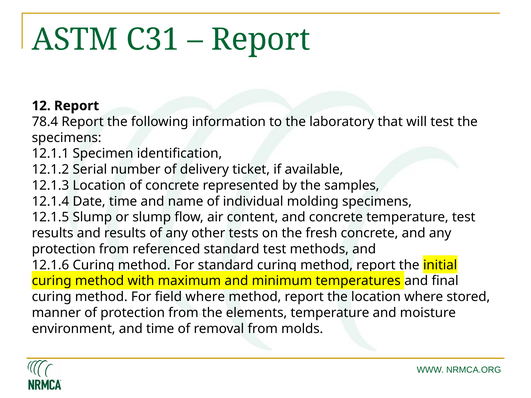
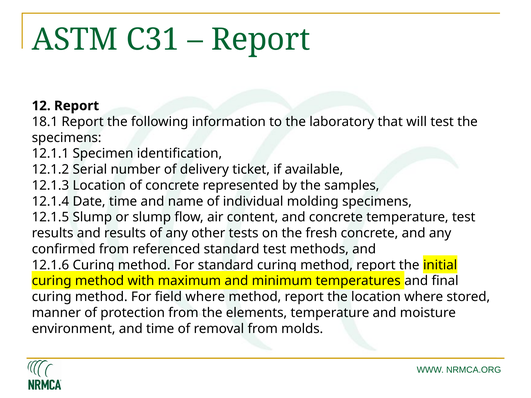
78.4: 78.4 -> 18.1
protection at (64, 249): protection -> confirmed
